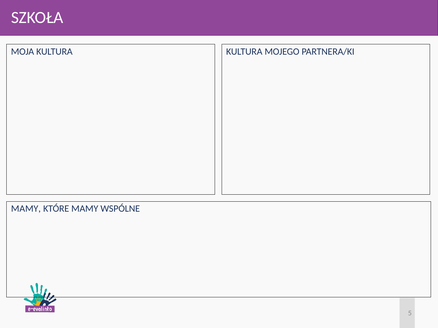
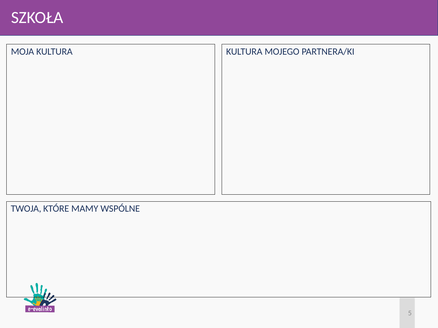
MAMY at (26, 209): MAMY -> TWOJA
